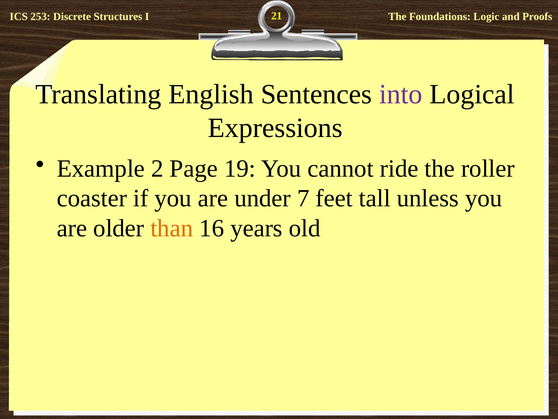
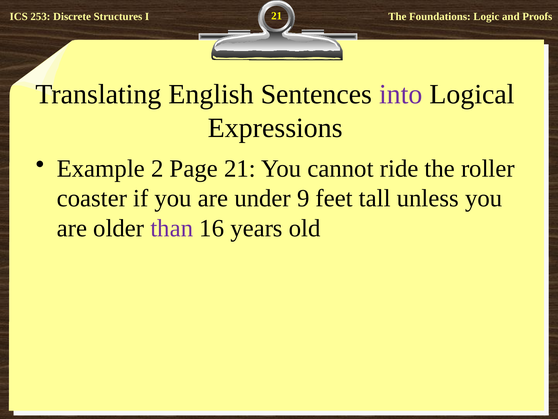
Page 19: 19 -> 21
7: 7 -> 9
than colour: orange -> purple
